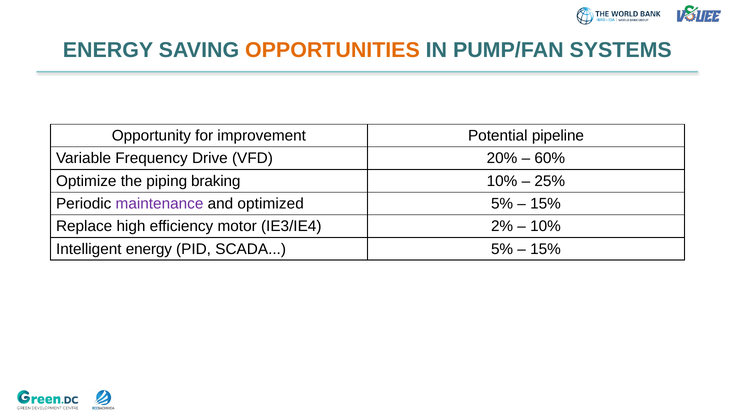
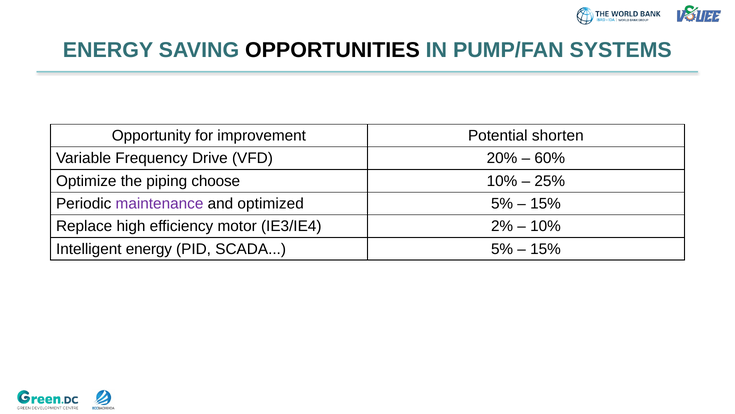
OPPORTUNITIES colour: orange -> black
pipeline: pipeline -> shorten
braking: braking -> choose
